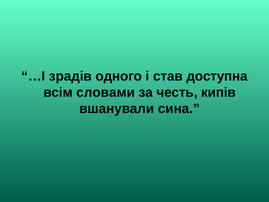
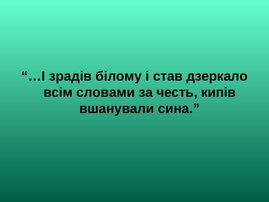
одного: одного -> білому
доступна: доступна -> дзеркало
